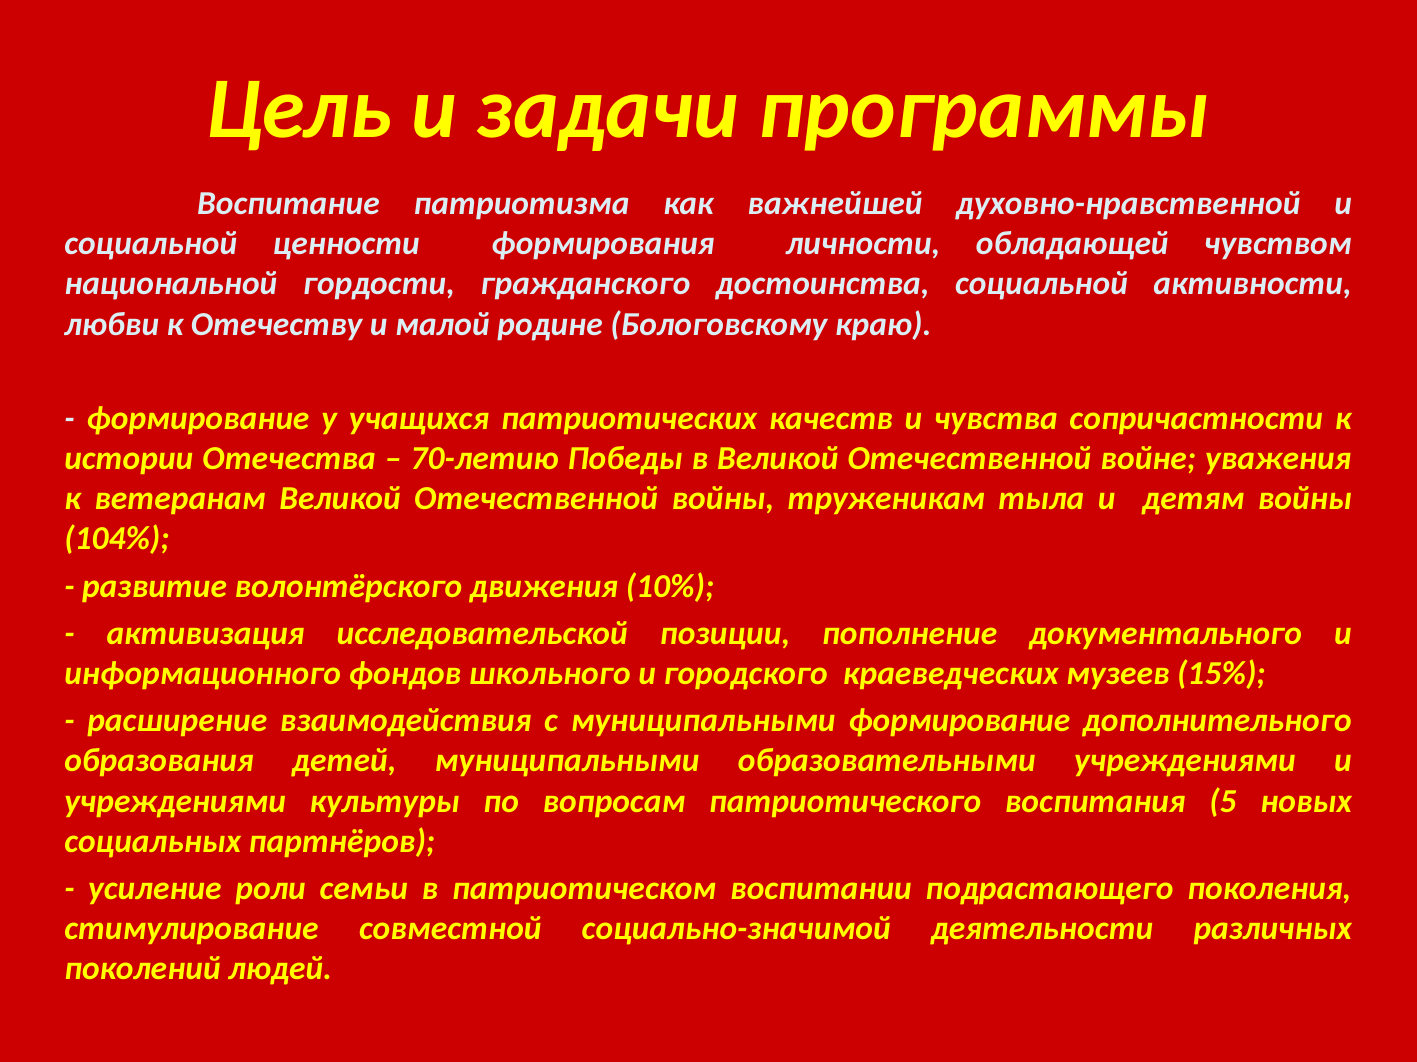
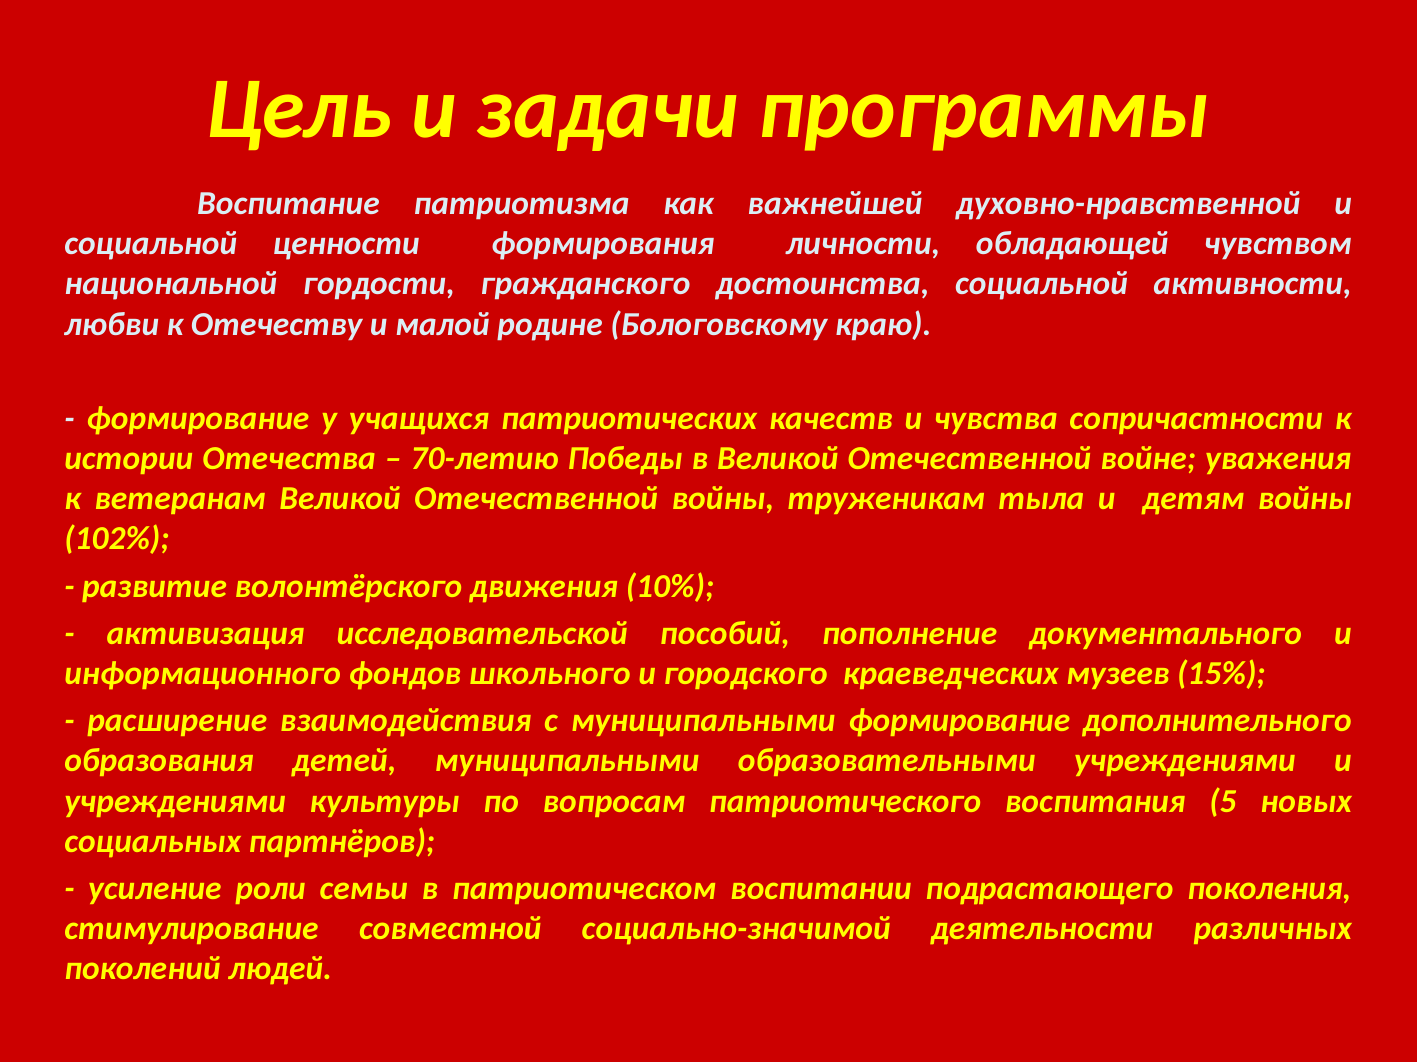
104%: 104% -> 102%
позиции: позиции -> пособий
